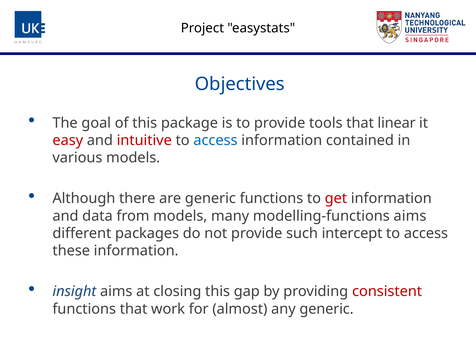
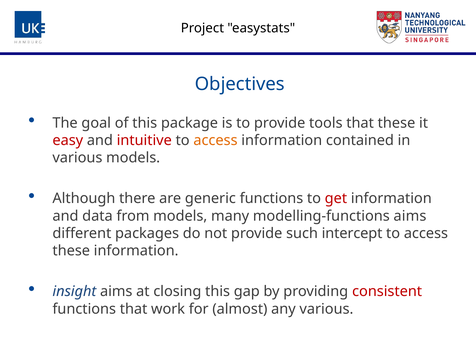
that linear: linear -> these
access at (215, 140) colour: blue -> orange
any generic: generic -> various
